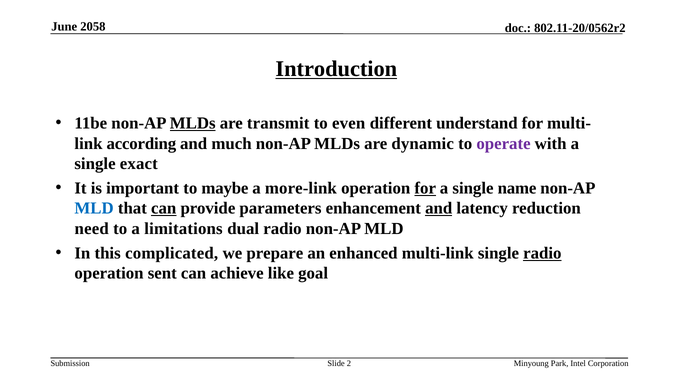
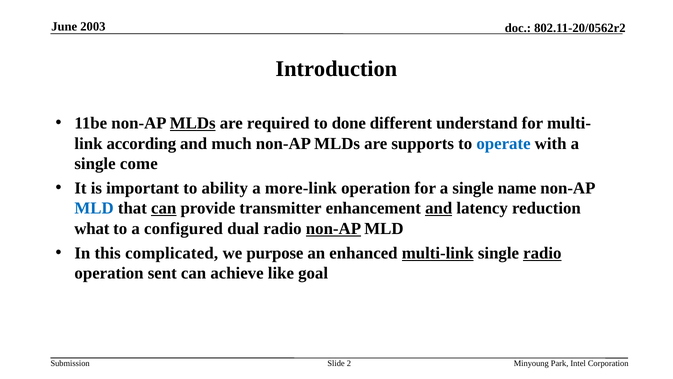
2058: 2058 -> 2003
Introduction underline: present -> none
transmit: transmit -> required
even: even -> done
dynamic: dynamic -> supports
operate colour: purple -> blue
exact: exact -> come
maybe: maybe -> ability
for at (425, 188) underline: present -> none
parameters: parameters -> transmitter
need: need -> what
limitations: limitations -> configured
non-AP at (333, 228) underline: none -> present
prepare: prepare -> purpose
multi-link underline: none -> present
